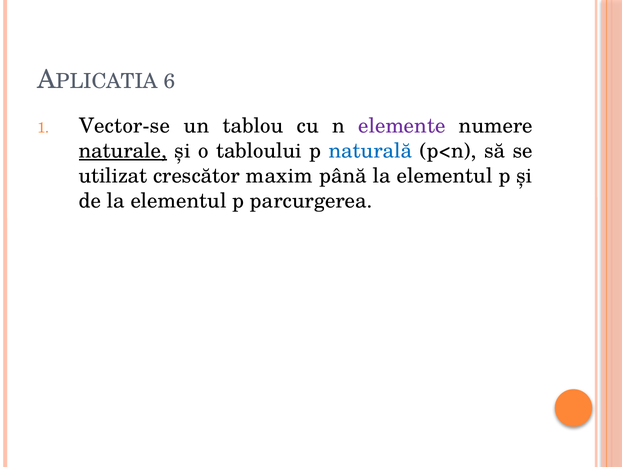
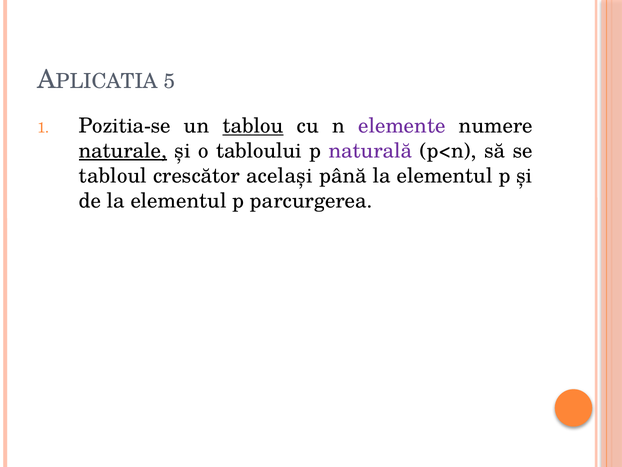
6: 6 -> 5
Vector-se: Vector-se -> Pozitia-se
tablou underline: none -> present
naturală colour: blue -> purple
utilizat: utilizat -> tabloul
maxim: maxim -> acelaşi
